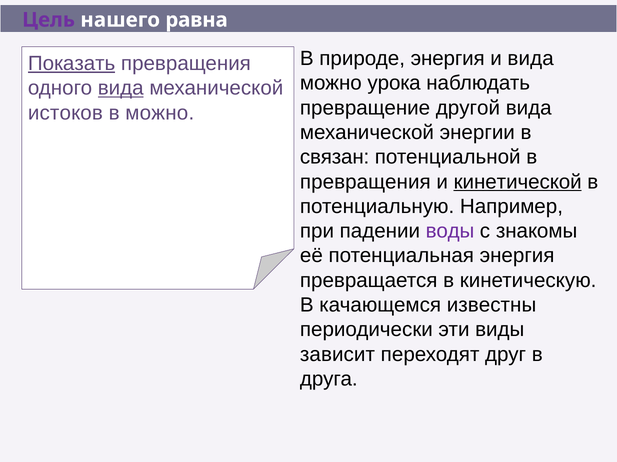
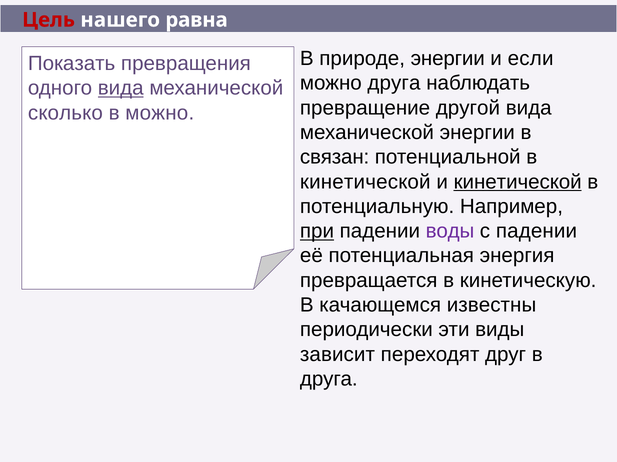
Цель colour: purple -> red
природе энергия: энергия -> энергии
и вида: вида -> если
Показать underline: present -> none
можно урока: урока -> друга
истоков: истоков -> сколько
превращения at (365, 182): превращения -> кинетической
при underline: none -> present
с знакомы: знакомы -> падении
